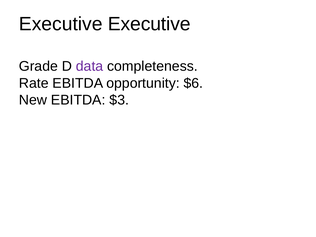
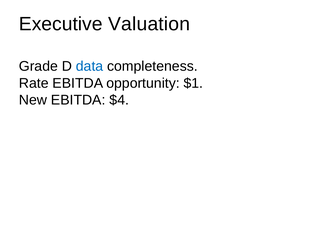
Executive Executive: Executive -> Valuation
data colour: purple -> blue
$6: $6 -> $1
$3: $3 -> $4
